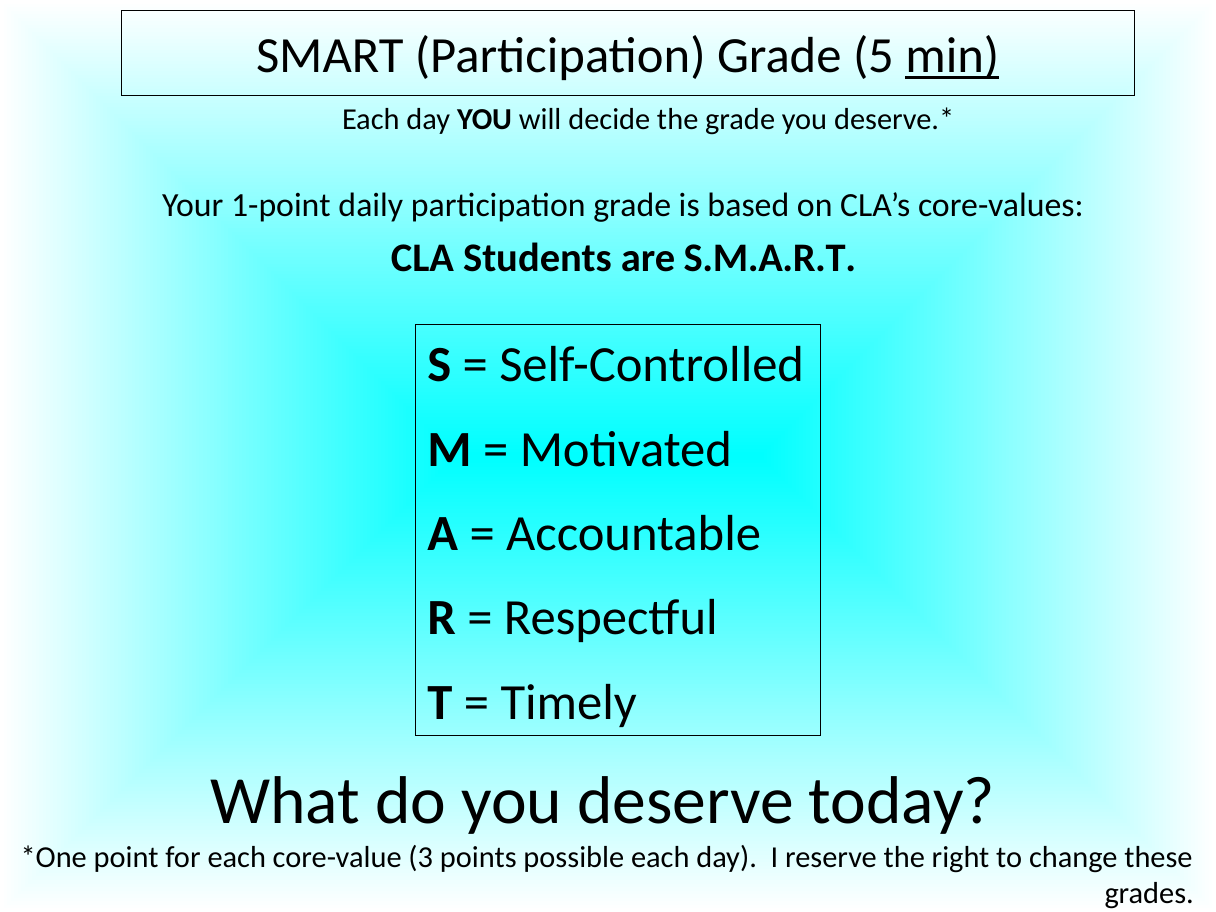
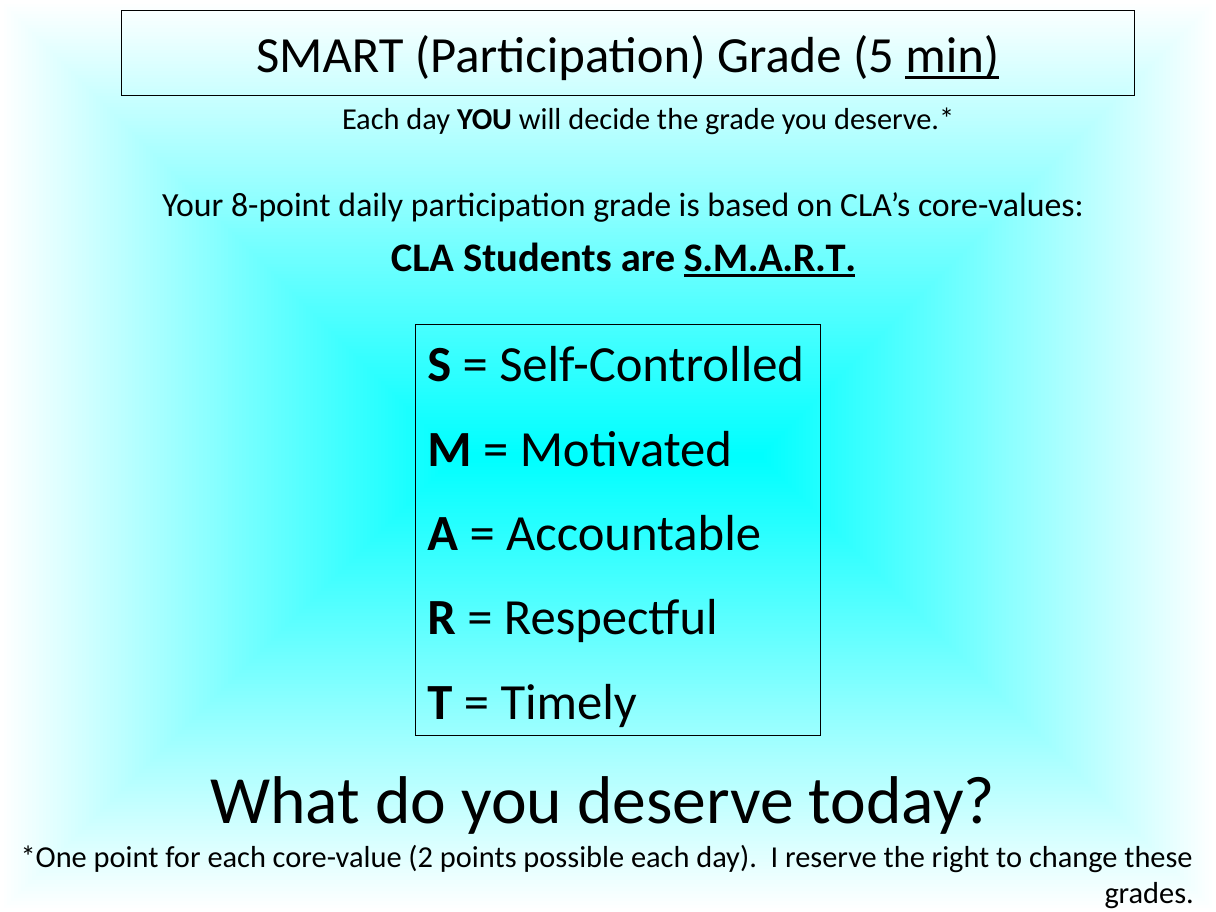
1-point: 1-point -> 8-point
S.M.A.R.T underline: none -> present
3: 3 -> 2
